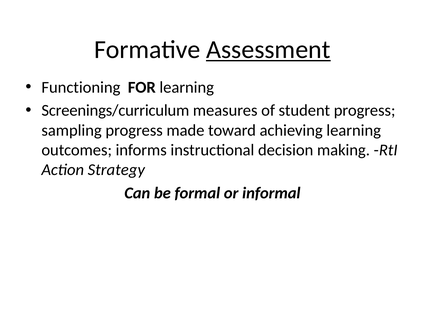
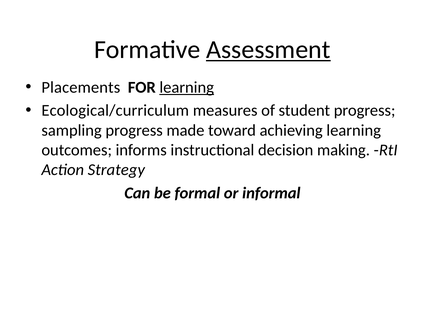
Functioning: Functioning -> Placements
learning at (187, 88) underline: none -> present
Screenings/curriculum: Screenings/curriculum -> Ecological/curriculum
